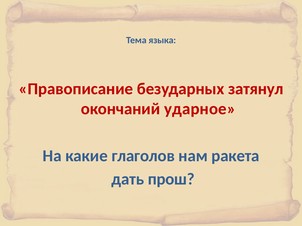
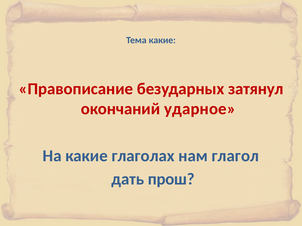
Тема языка: языка -> какие
глаголов: глаголов -> глаголах
ракета: ракета -> глагол
